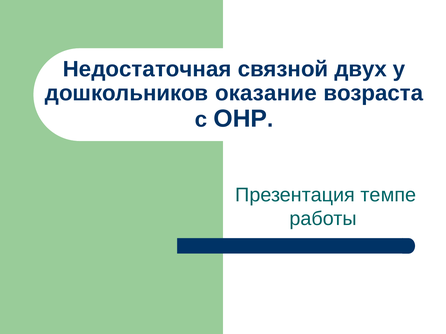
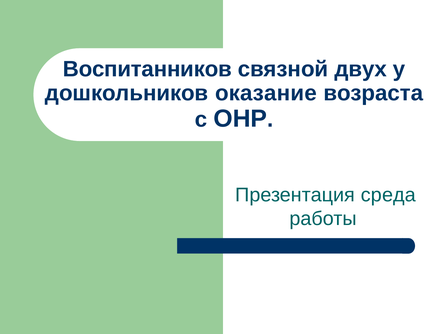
Недостаточная: Недостаточная -> Воспитанников
темпе: темпе -> среда
